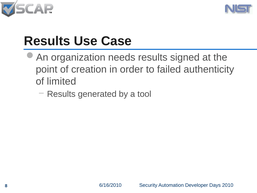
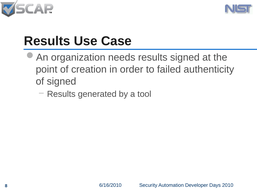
of limited: limited -> signed
